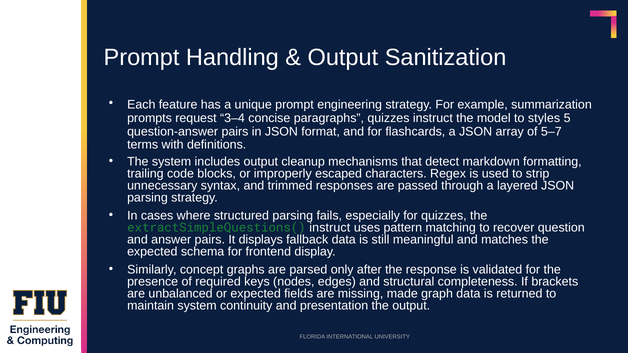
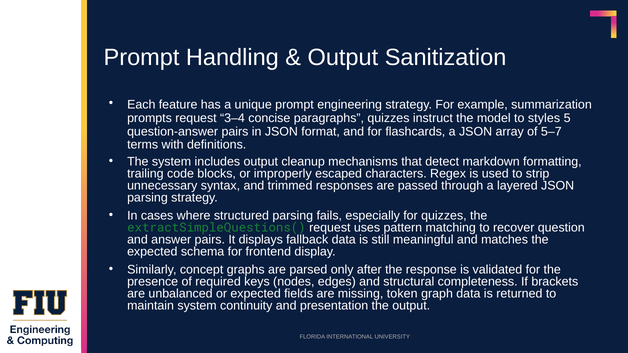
extractSimpleQuestions( instruct: instruct -> request
made: made -> token
